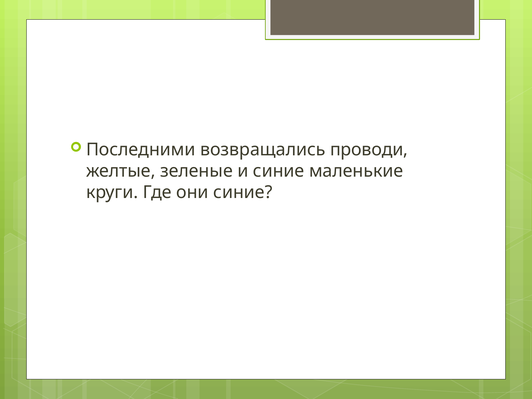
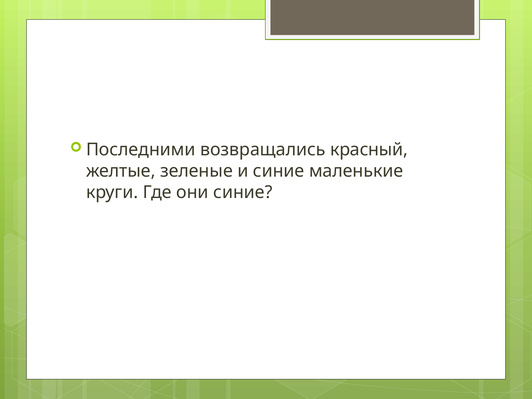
проводи: проводи -> красный
